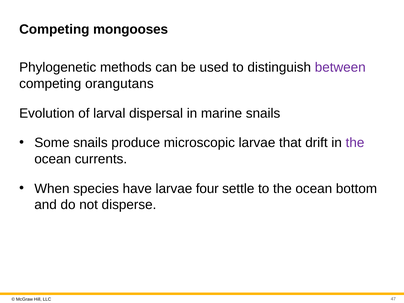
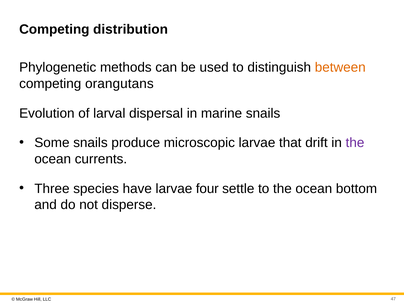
mongooses: mongooses -> distribution
between colour: purple -> orange
When: When -> Three
